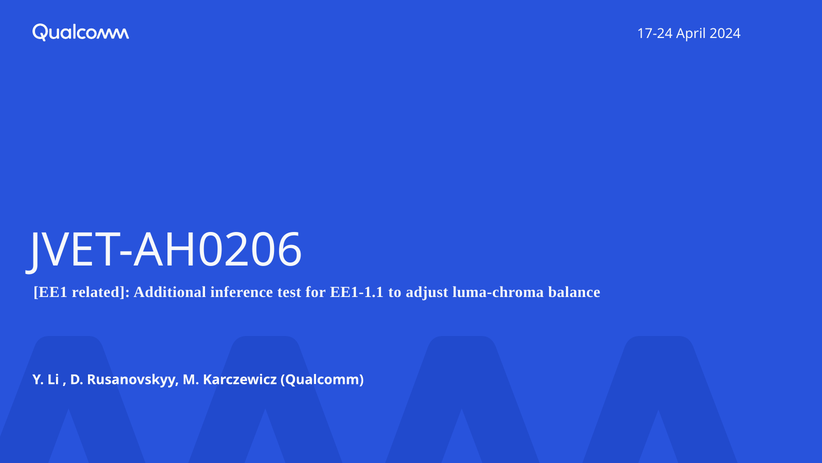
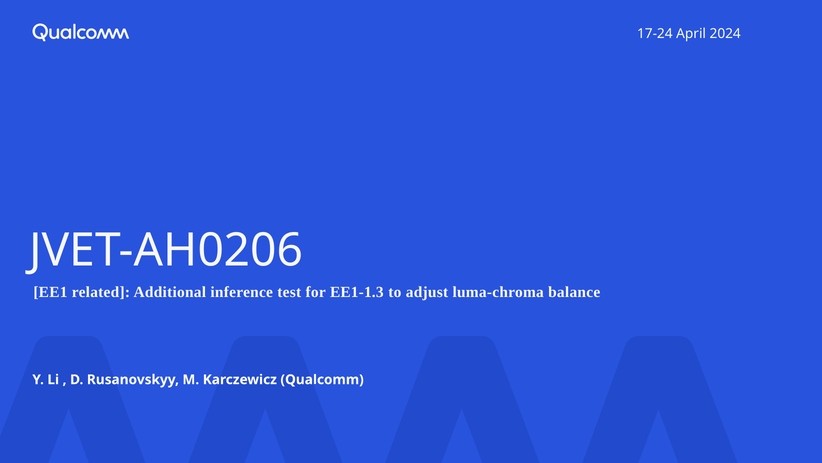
EE1-1.1: EE1-1.1 -> EE1-1.3
